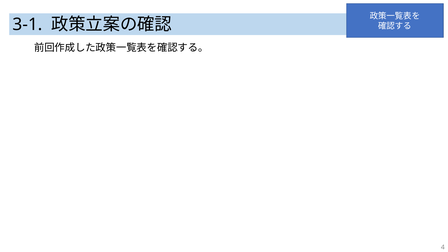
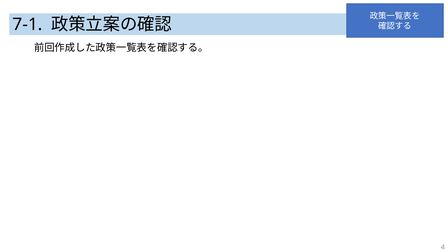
3-1: 3-1 -> 7-1
